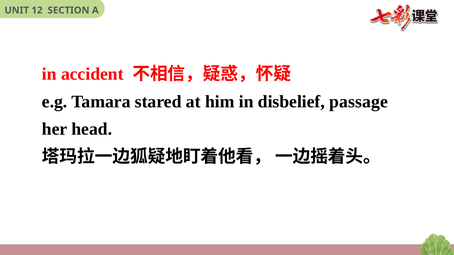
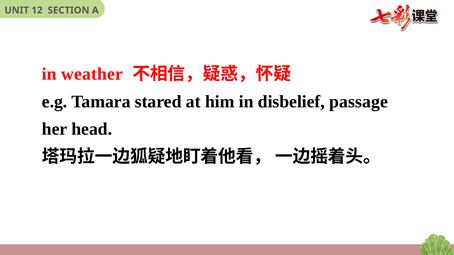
accident: accident -> weather
